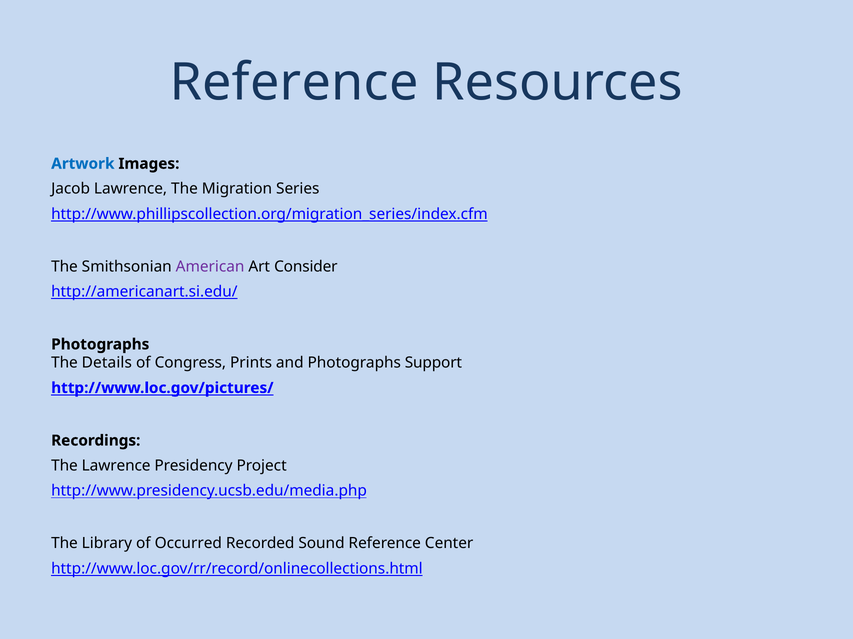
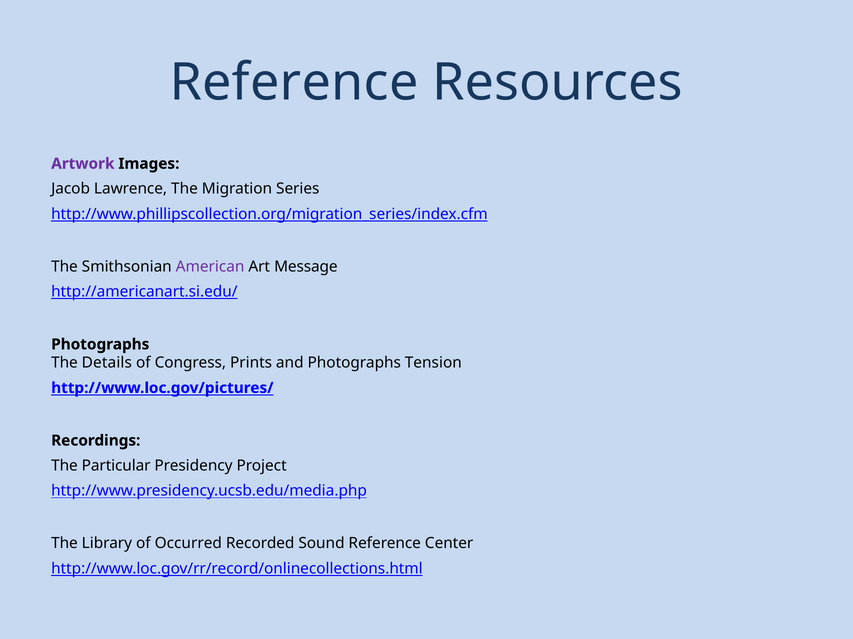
Artwork colour: blue -> purple
Consider: Consider -> Message
Support: Support -> Tension
The Lawrence: Lawrence -> Particular
